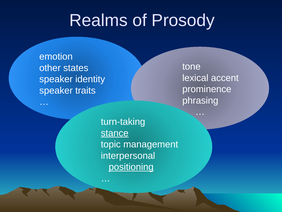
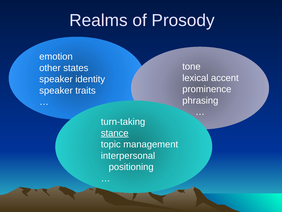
positioning underline: present -> none
